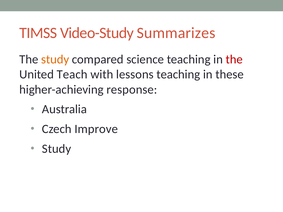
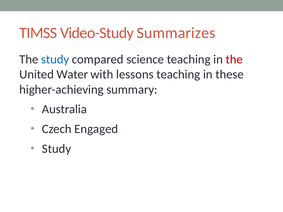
study at (55, 59) colour: orange -> blue
Teach: Teach -> Water
response: response -> summary
Improve: Improve -> Engaged
